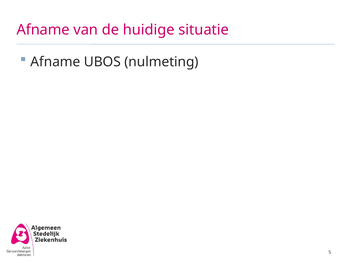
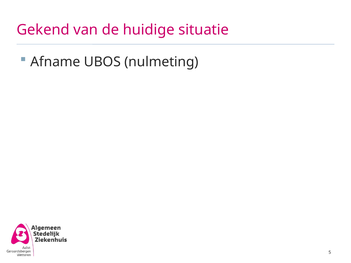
Afname at (43, 30): Afname -> Gekend
